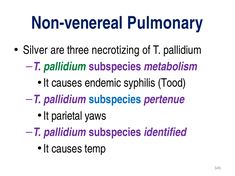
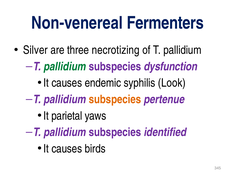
Pulmonary: Pulmonary -> Fermenters
metabolism: metabolism -> dysfunction
Tood: Tood -> Look
subspecies at (115, 100) colour: blue -> orange
temp: temp -> birds
